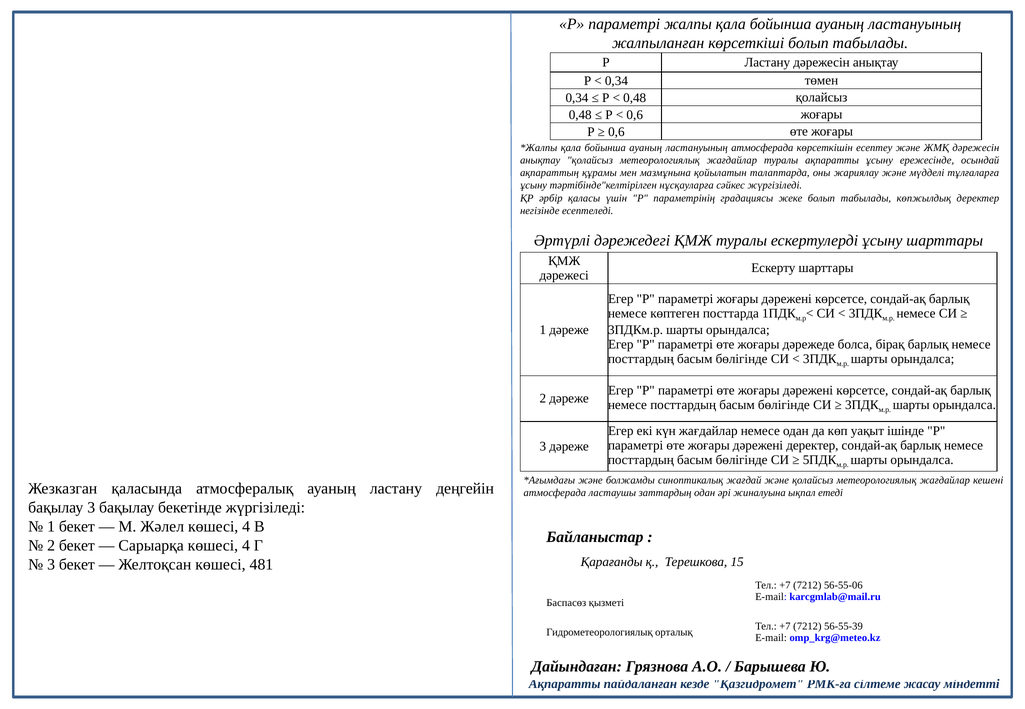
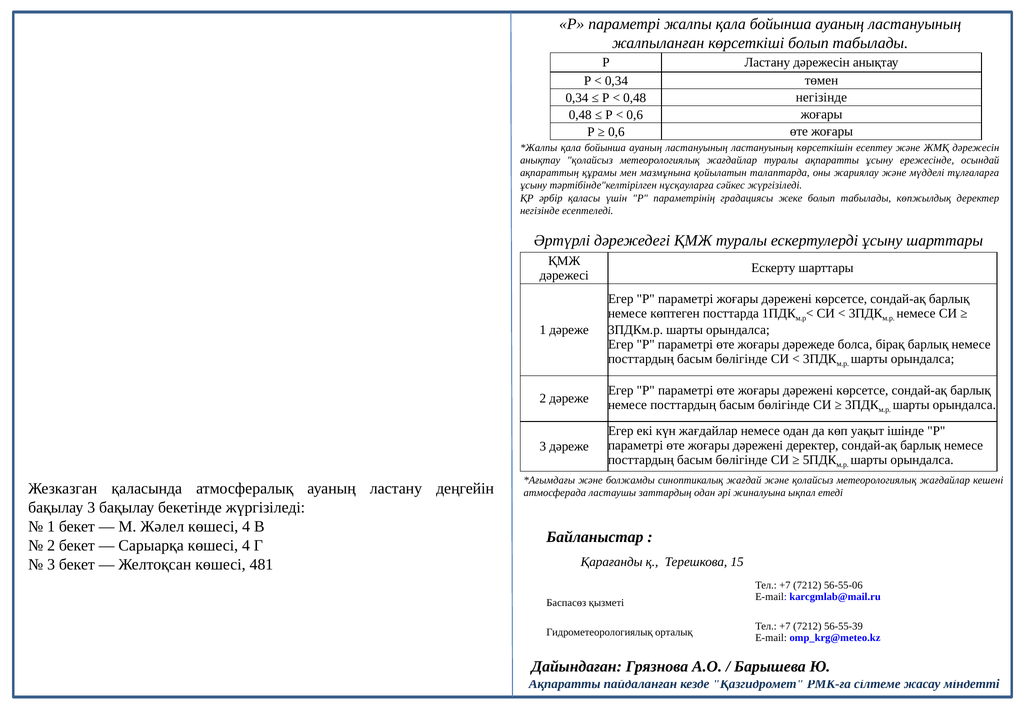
0,48 қолайсыз: қолайсыз -> негізінде
ластануының атмосферада: атмосферада -> ластануының
